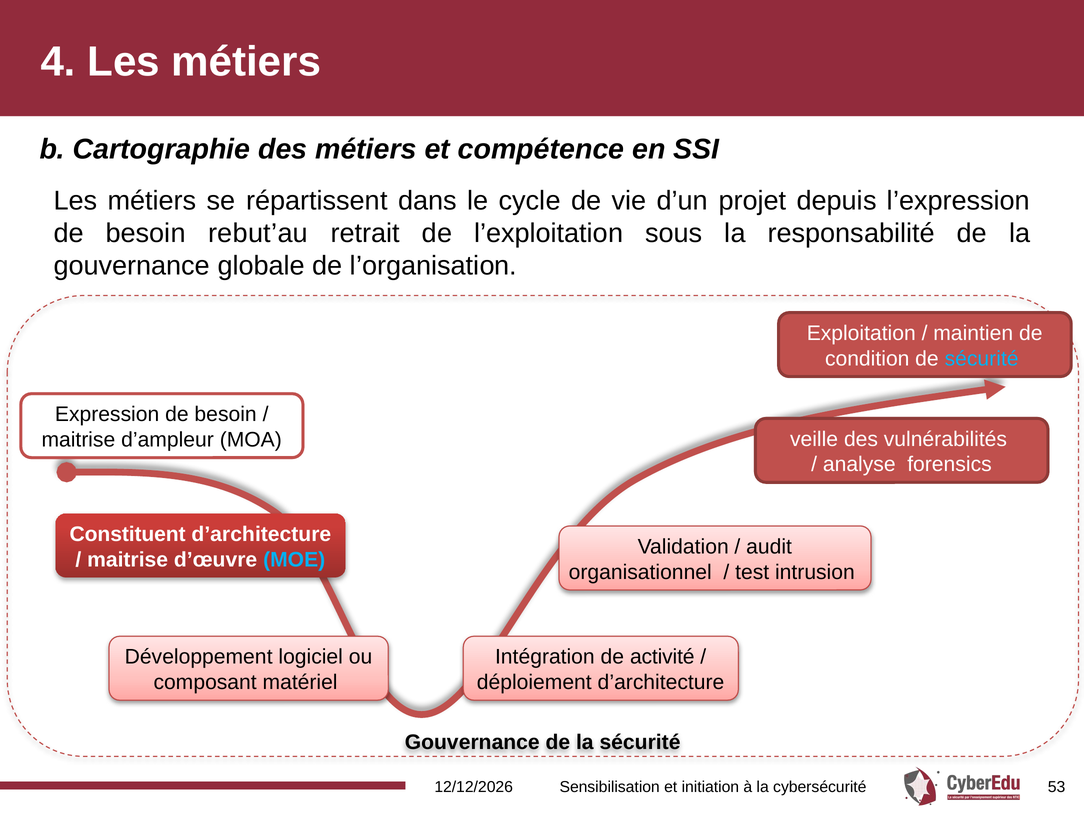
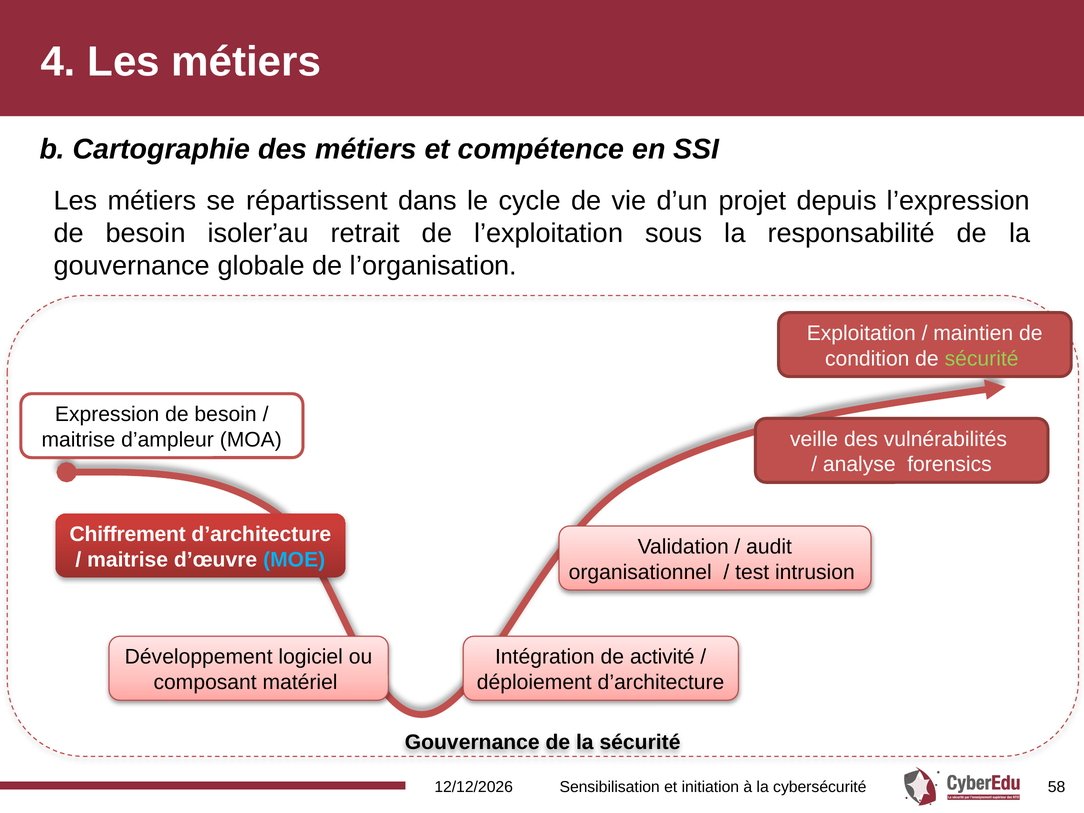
rebut’au: rebut’au -> isoler’au
sécurité at (982, 359) colour: light blue -> light green
Constituent: Constituent -> Chiffrement
53: 53 -> 58
